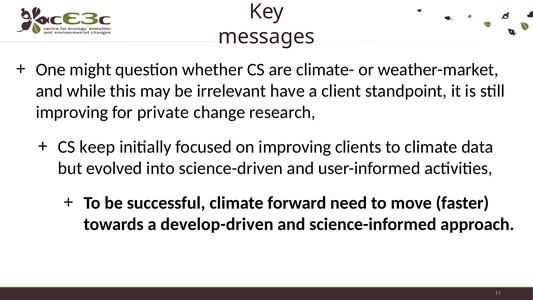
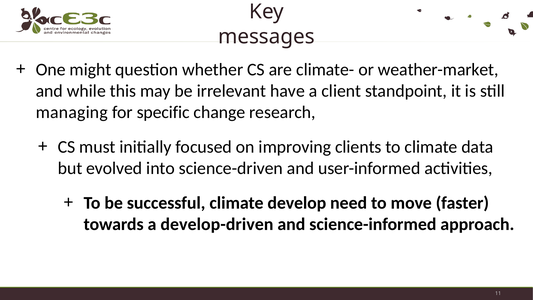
improving at (72, 112): improving -> managing
private: private -> specific
keep: keep -> must
forward: forward -> develop
